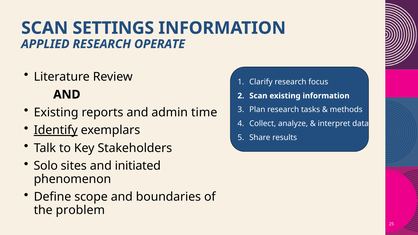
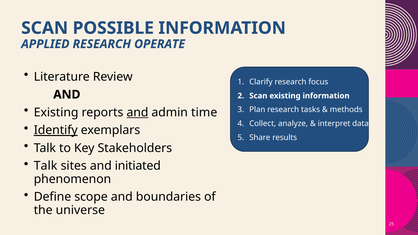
SETTINGS: SETTINGS -> POSSIBLE
and at (137, 112) underline: none -> present
Solo at (46, 166): Solo -> Talk
problem: problem -> universe
